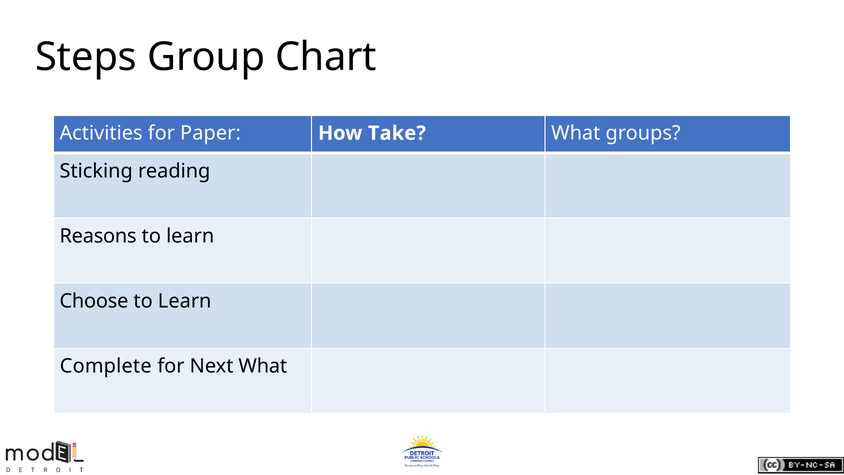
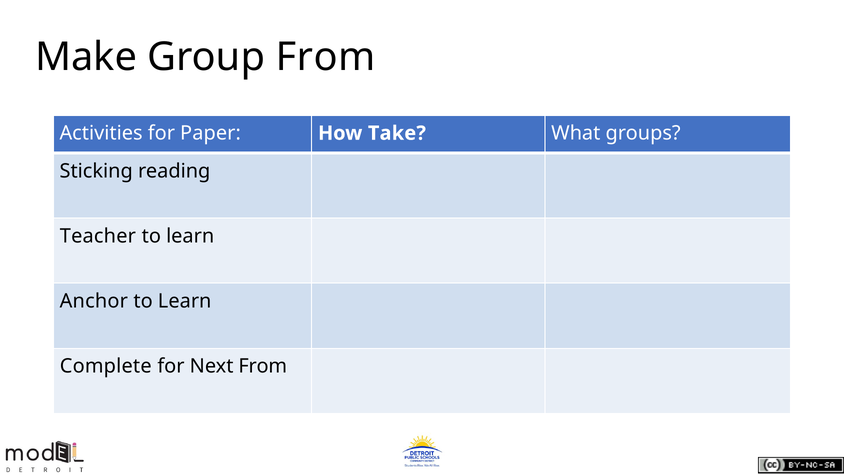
Steps: Steps -> Make
Group Chart: Chart -> From
Reasons: Reasons -> Teacher
Choose: Choose -> Anchor
Next What: What -> From
